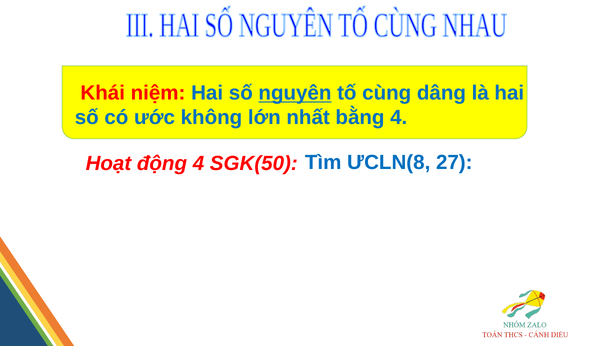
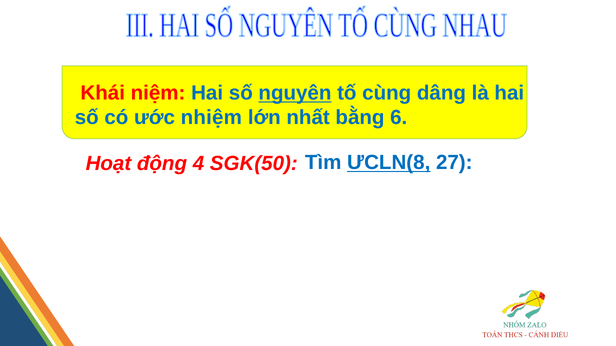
không: không -> nhiệm
bằng 4: 4 -> 6
ƯCLN(8 underline: none -> present
